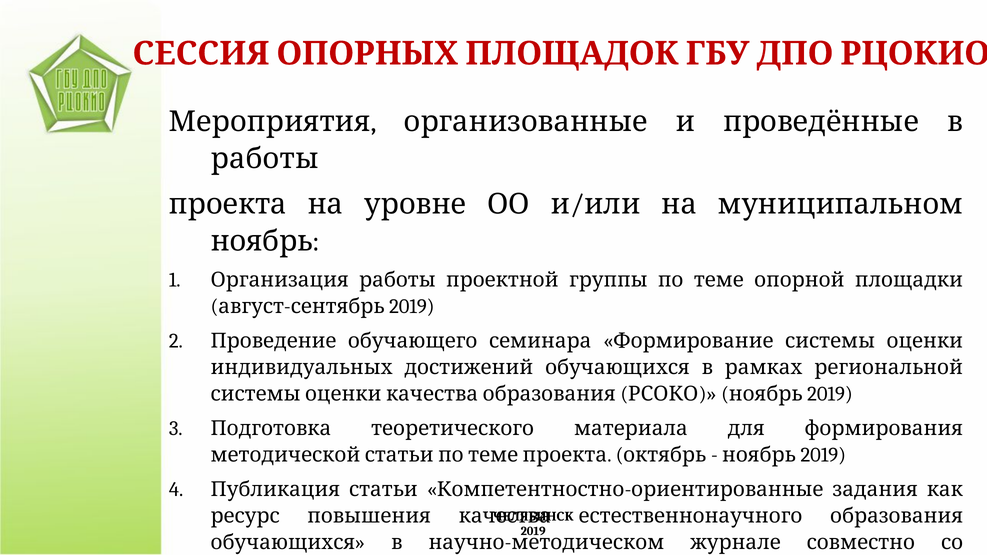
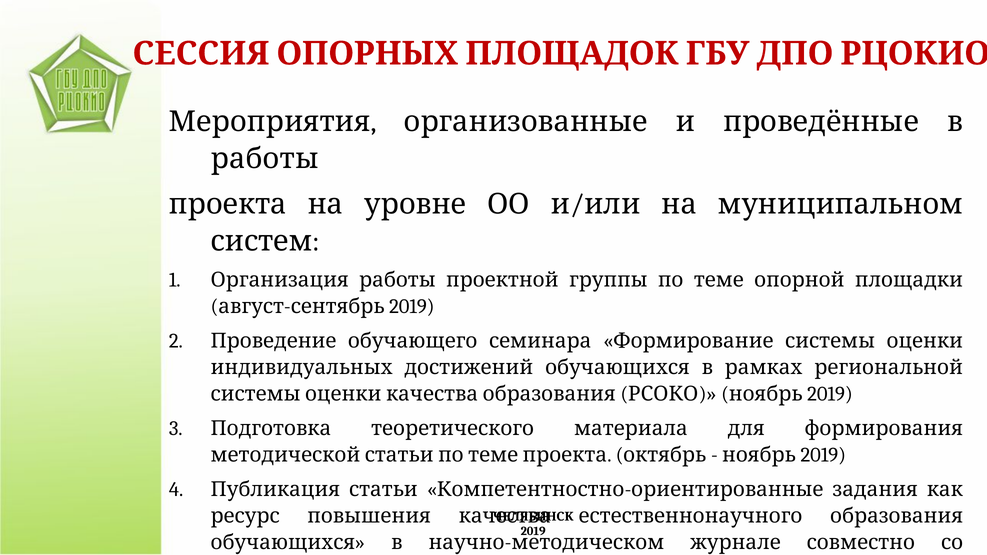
ноябрь at (262, 241): ноябрь -> систем
